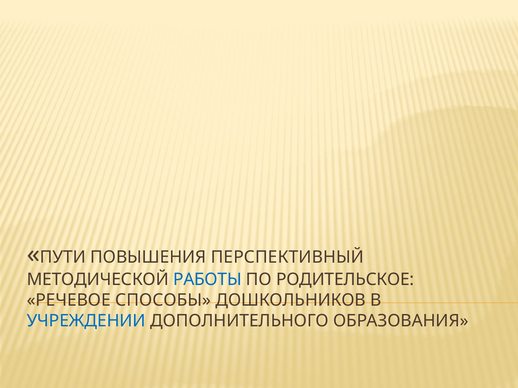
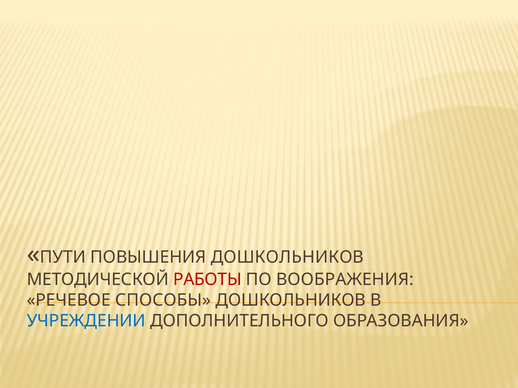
ПОВЫШЕНИЯ ПЕРСПЕКТИВНЫЙ: ПЕРСПЕКТИВНЫЙ -> ДОШКОЛЬНИКОВ
РАБОТЫ colour: blue -> red
РОДИТЕЛЬСКОЕ: РОДИТЕЛЬСКОЕ -> ВООБРАЖЕНИЯ
